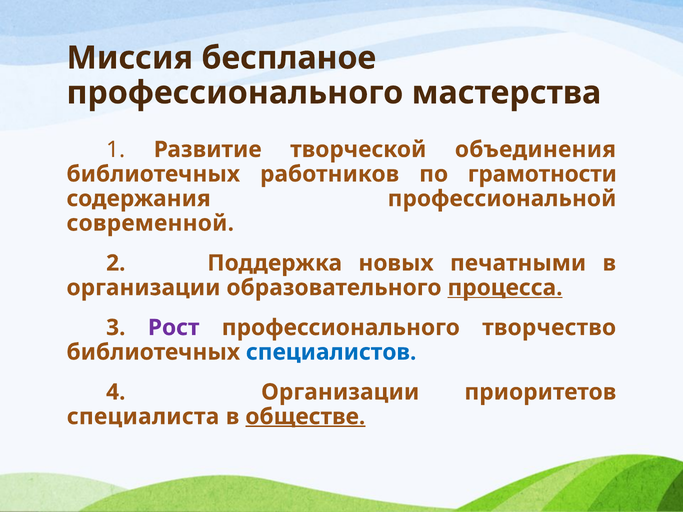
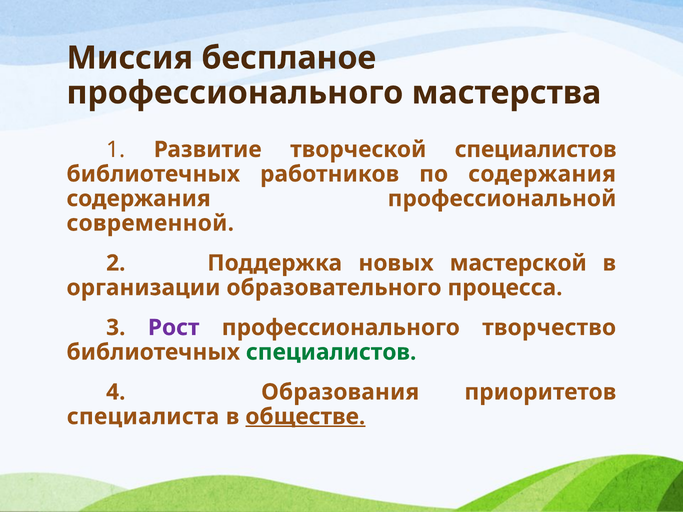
творческой объединения: объединения -> специалистов
по грамотности: грамотности -> содержания
печатными: печатными -> мастерской
процесса underline: present -> none
специалистов at (331, 352) colour: blue -> green
4 Организации: Организации -> Образования
